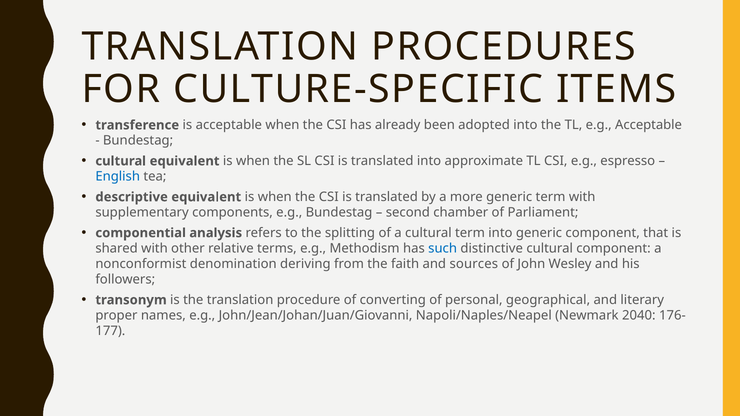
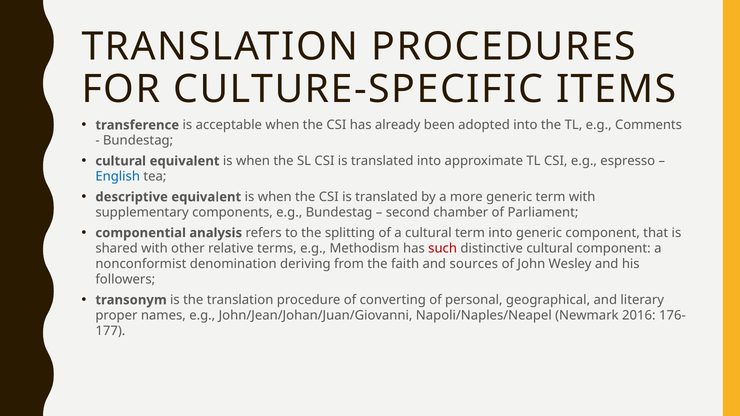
e.g Acceptable: Acceptable -> Comments
such colour: blue -> red
2040: 2040 -> 2016
